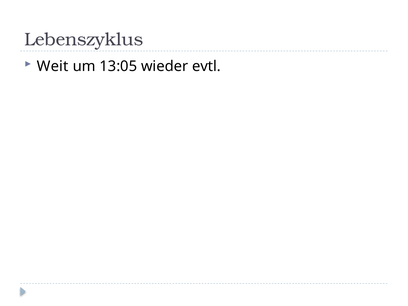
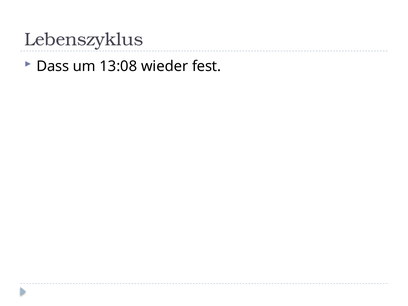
Weit: Weit -> Dass
13:05: 13:05 -> 13:08
evtl: evtl -> fest
